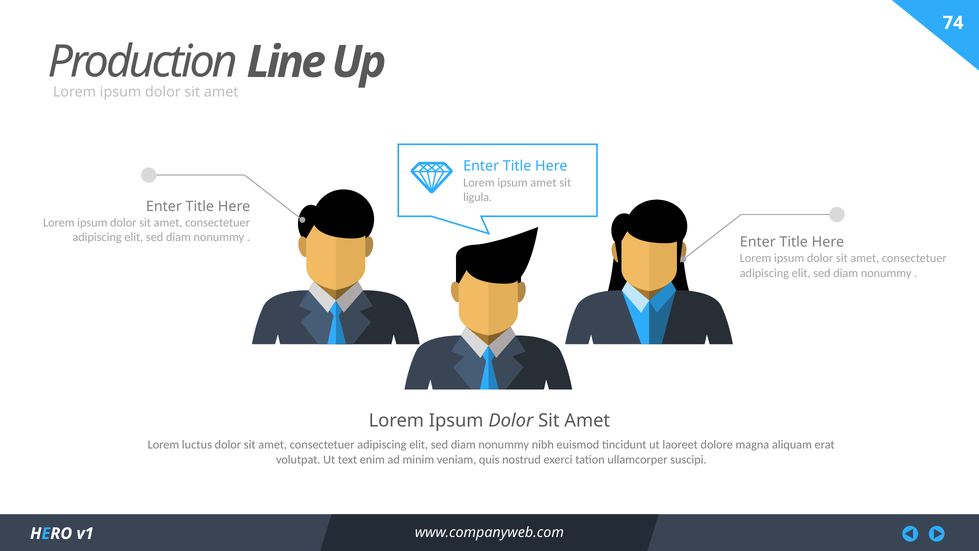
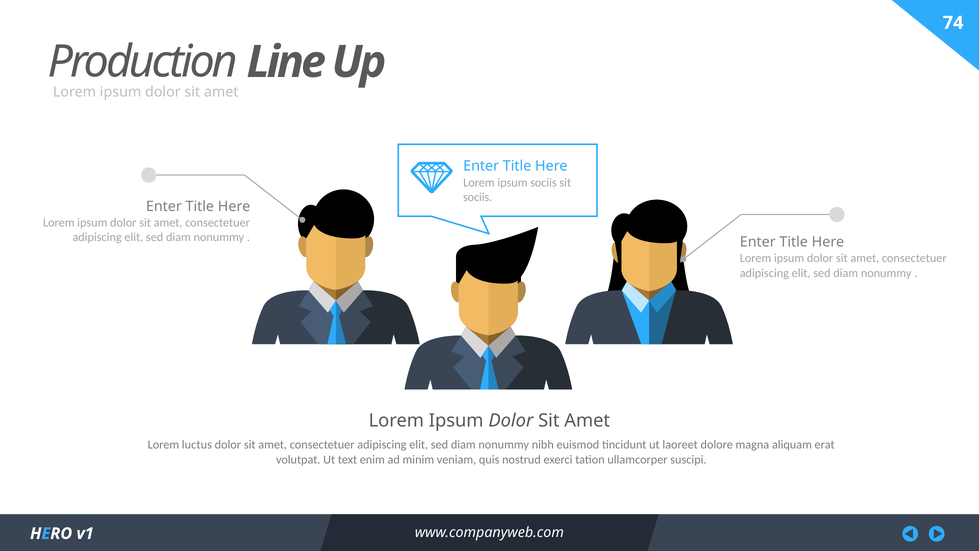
ipsum amet: amet -> sociis
ligula at (478, 197): ligula -> sociis
